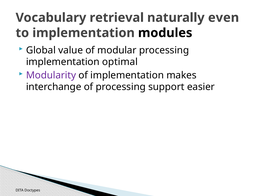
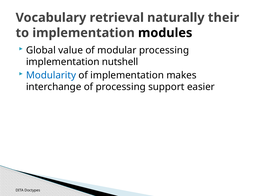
even: even -> their
optimal: optimal -> nutshell
Modularity colour: purple -> blue
